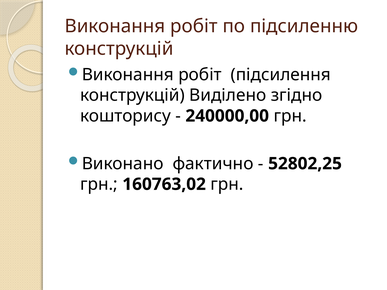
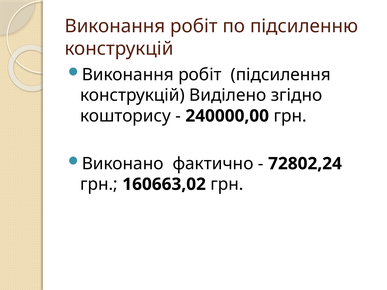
52802,25: 52802,25 -> 72802,24
160763,02: 160763,02 -> 160663,02
